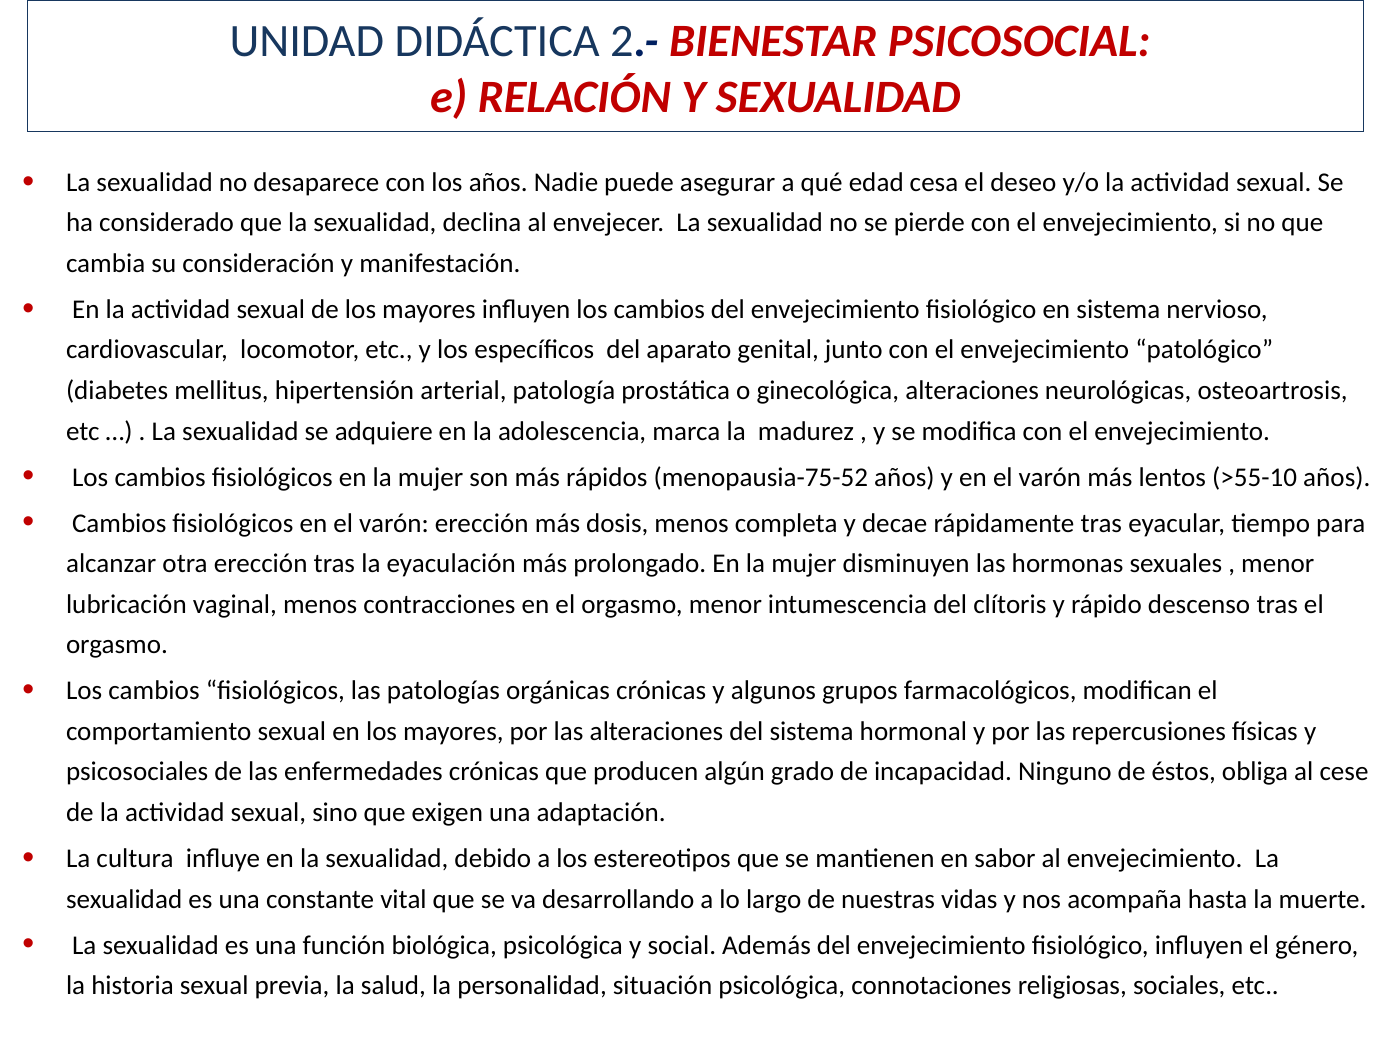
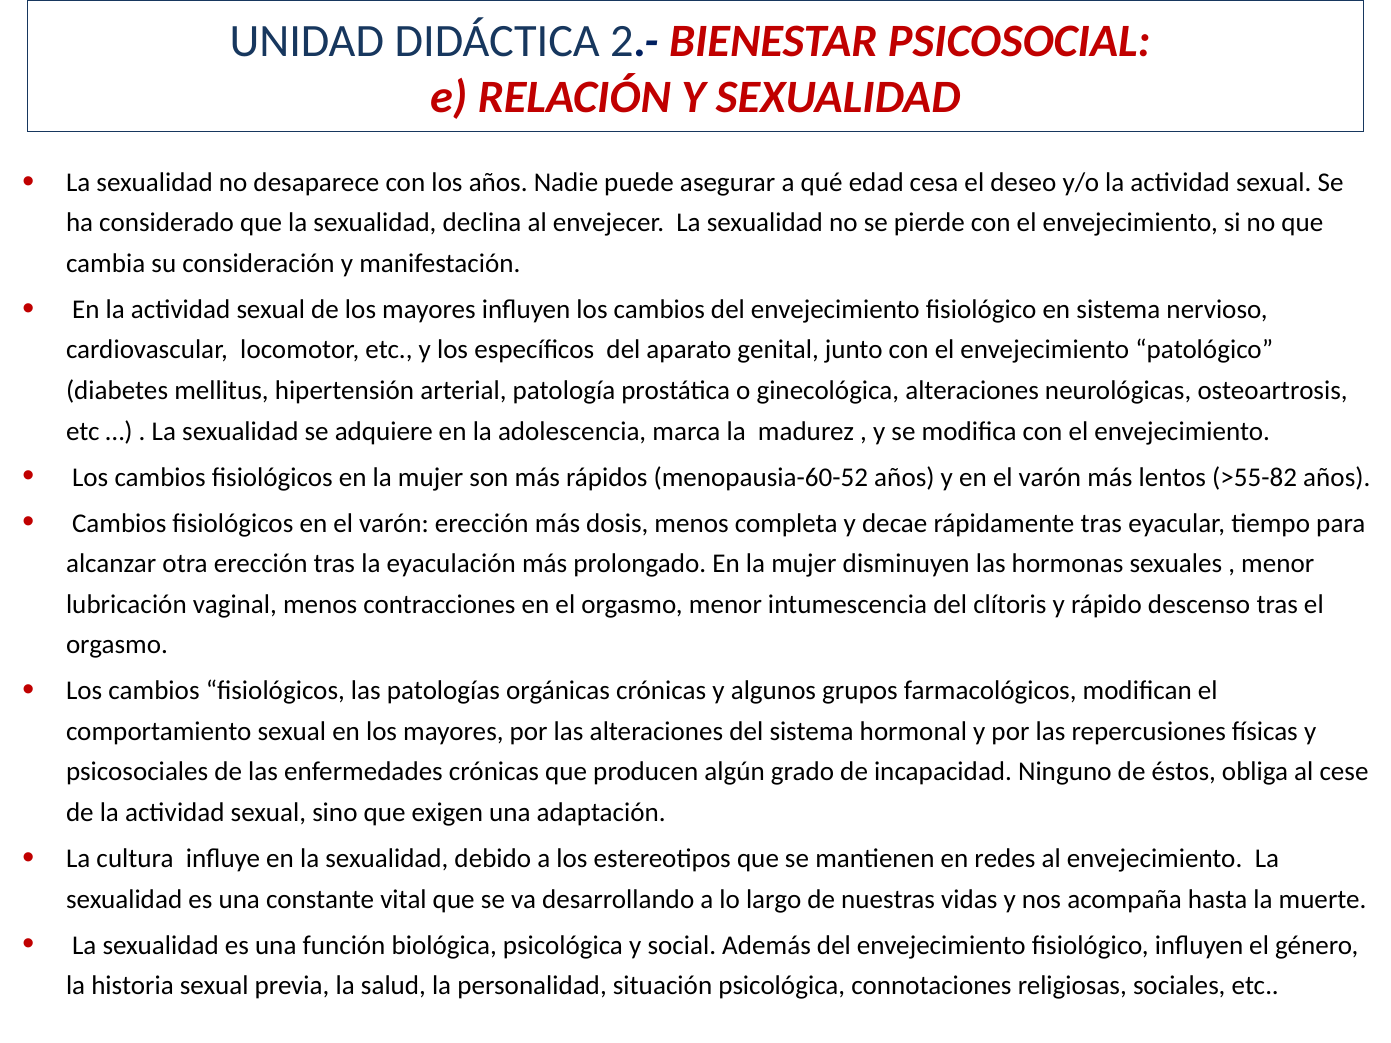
menopausia-75-52: menopausia-75-52 -> menopausia-60-52
>55-10: >55-10 -> >55-82
sabor: sabor -> redes
